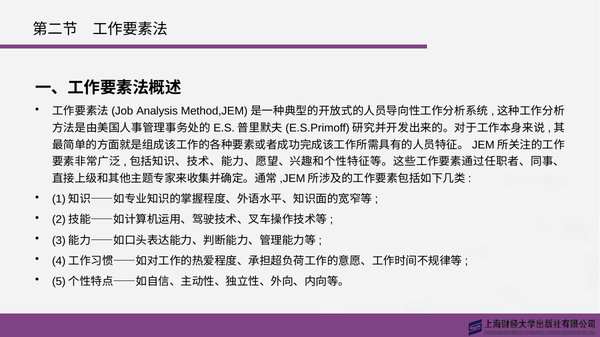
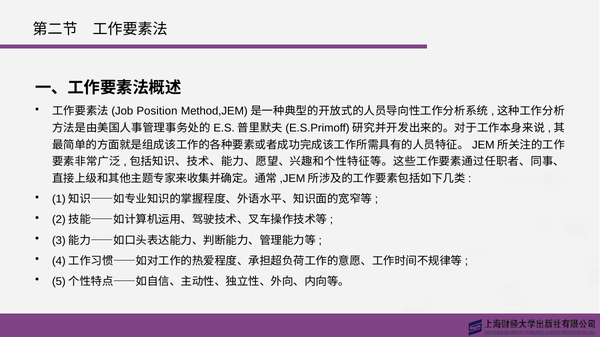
Analysis: Analysis -> Position
